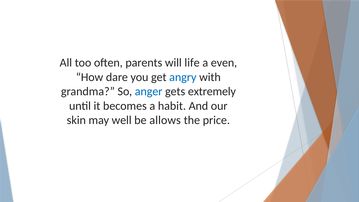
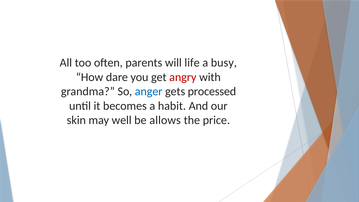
even: even -> busy
angry colour: blue -> red
extremely: extremely -> processed
